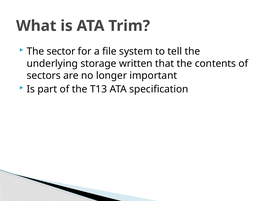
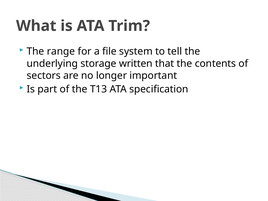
sector: sector -> range
